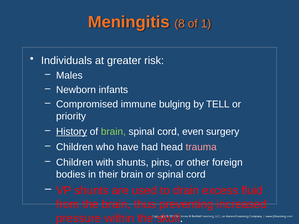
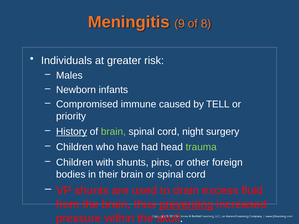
8: 8 -> 9
1: 1 -> 8
bulging: bulging -> caused
even: even -> night
trauma colour: pink -> light green
preventing underline: none -> present
